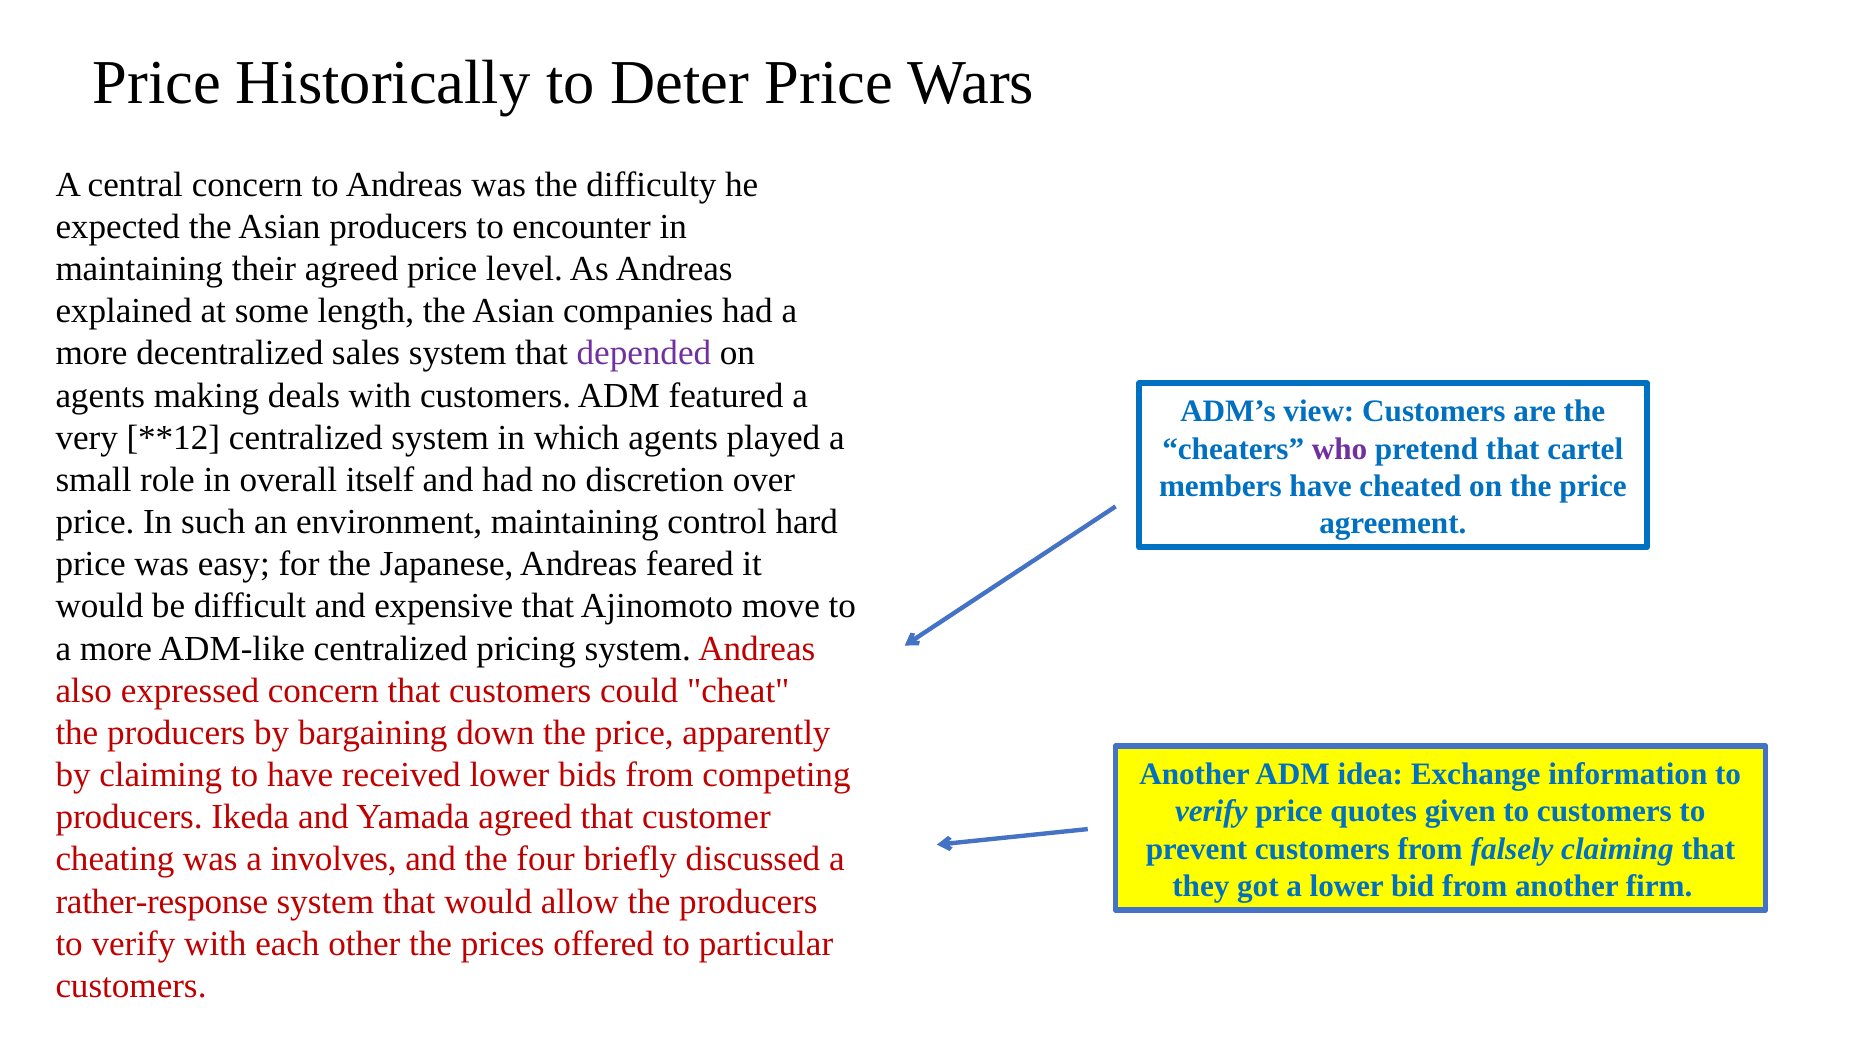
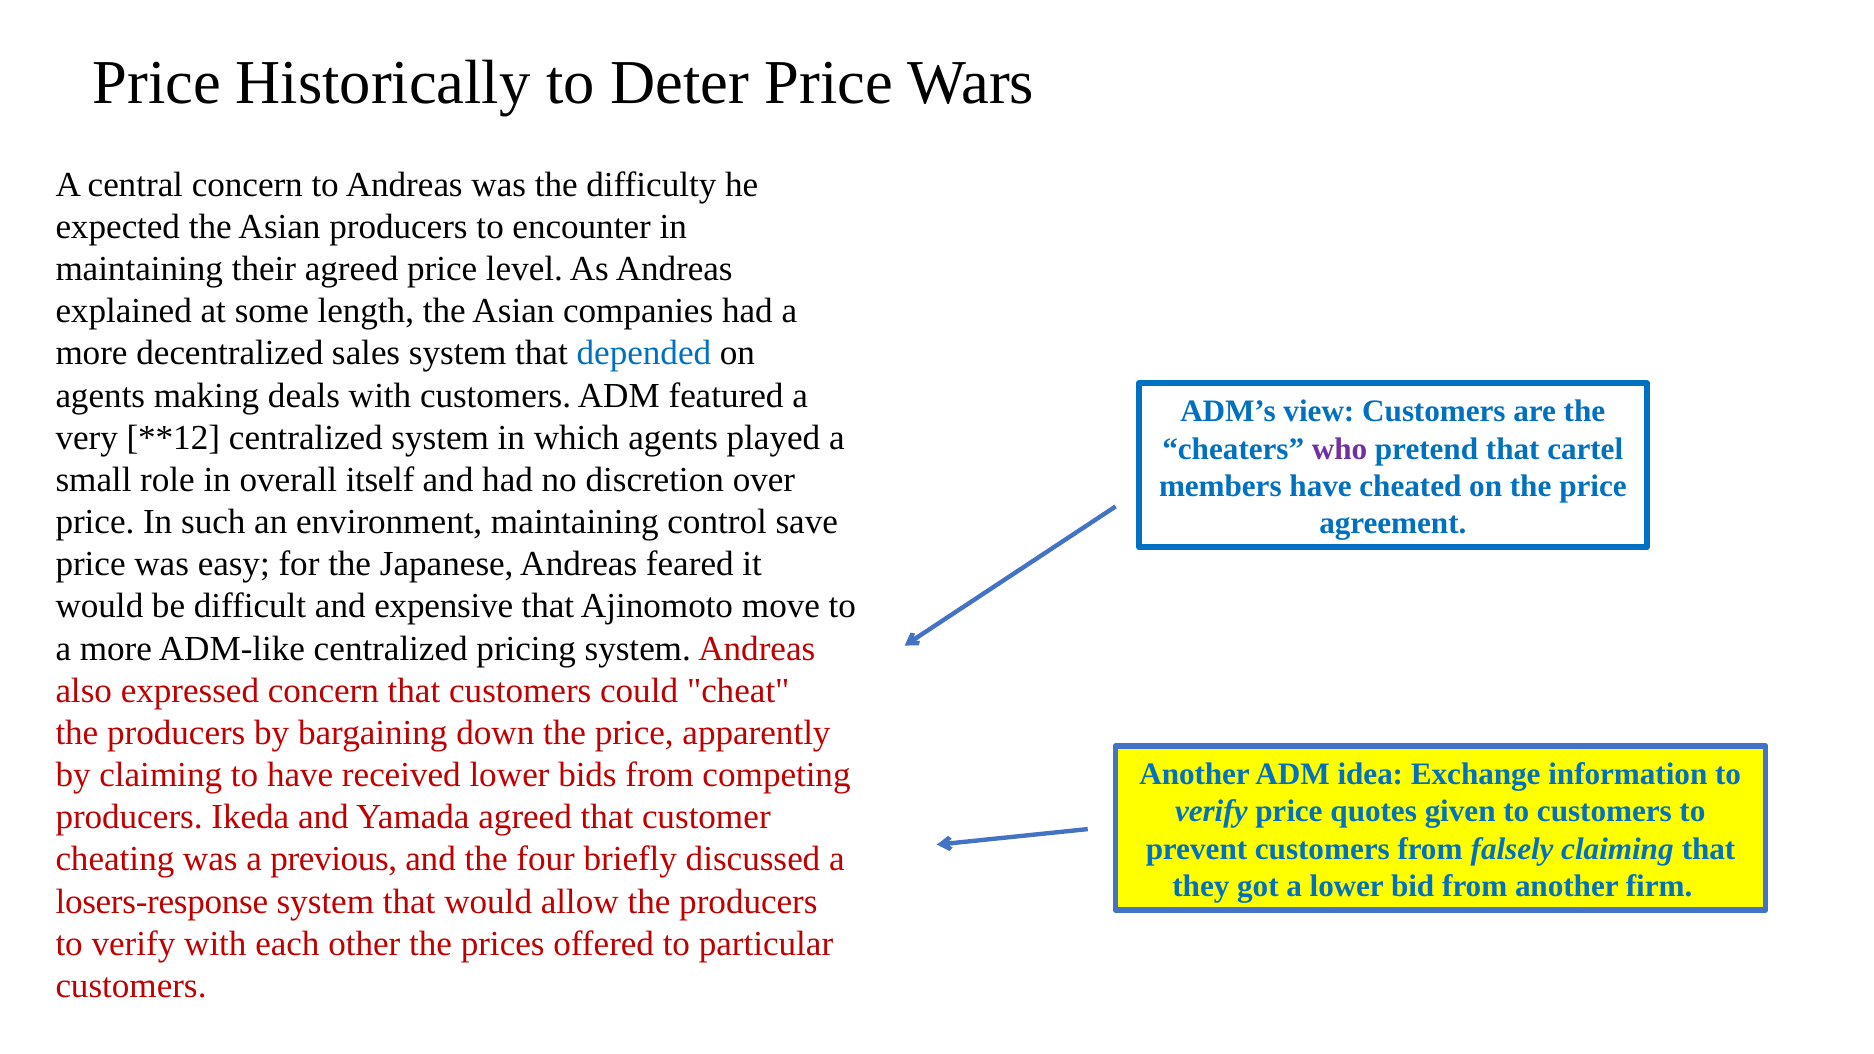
depended colour: purple -> blue
hard: hard -> save
involves: involves -> previous
rather-response: rather-response -> losers-response
